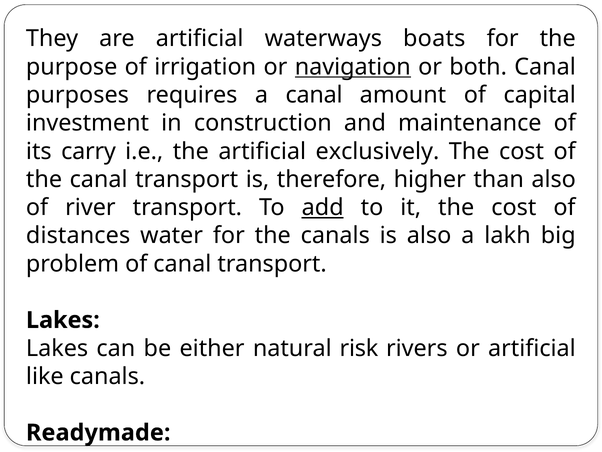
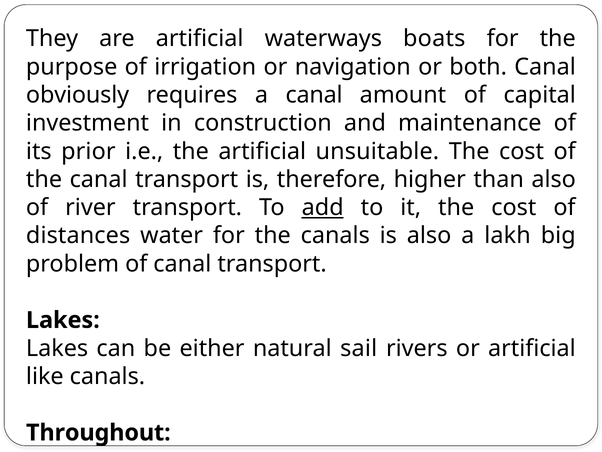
navigation underline: present -> none
purposes: purposes -> obviously
carry: carry -> prior
exclusively: exclusively -> unsuitable
risk: risk -> sail
Readymade: Readymade -> Throughout
